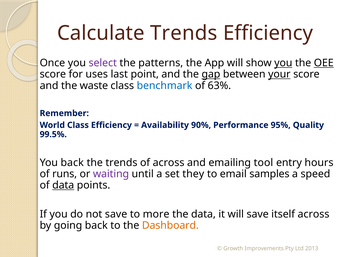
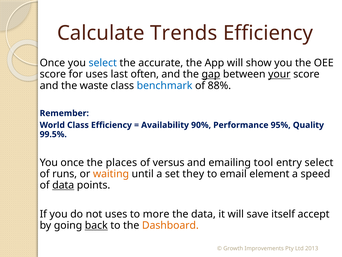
select at (103, 63) colour: purple -> blue
patterns: patterns -> accurate
you at (283, 63) underline: present -> none
OEE underline: present -> none
point: point -> often
63%: 63% -> 88%
You back: back -> once
the trends: trends -> places
of across: across -> versus
entry hours: hours -> select
waiting colour: purple -> orange
samples: samples -> element
not save: save -> uses
itself across: across -> accept
back at (96, 225) underline: none -> present
